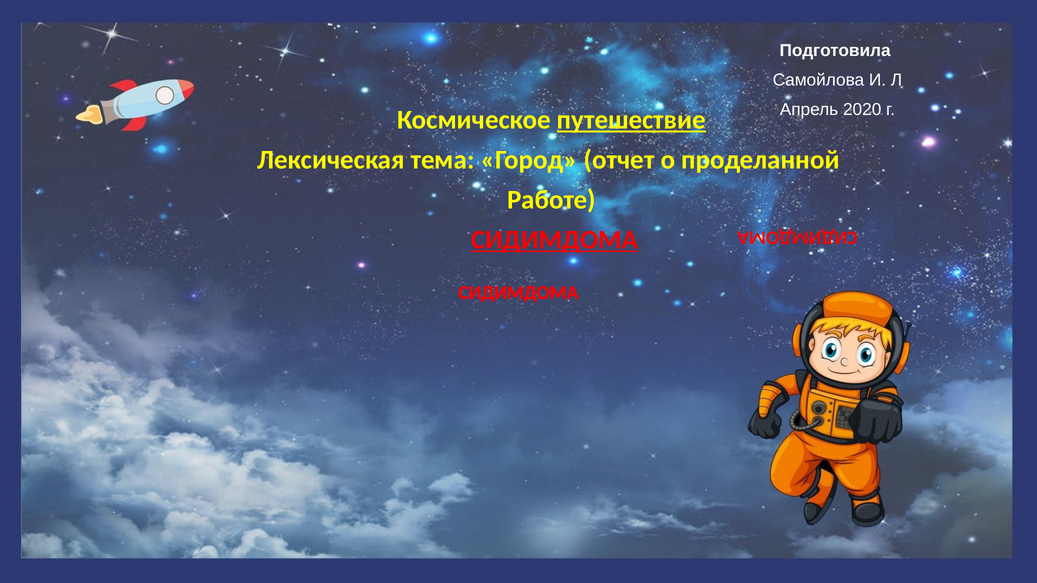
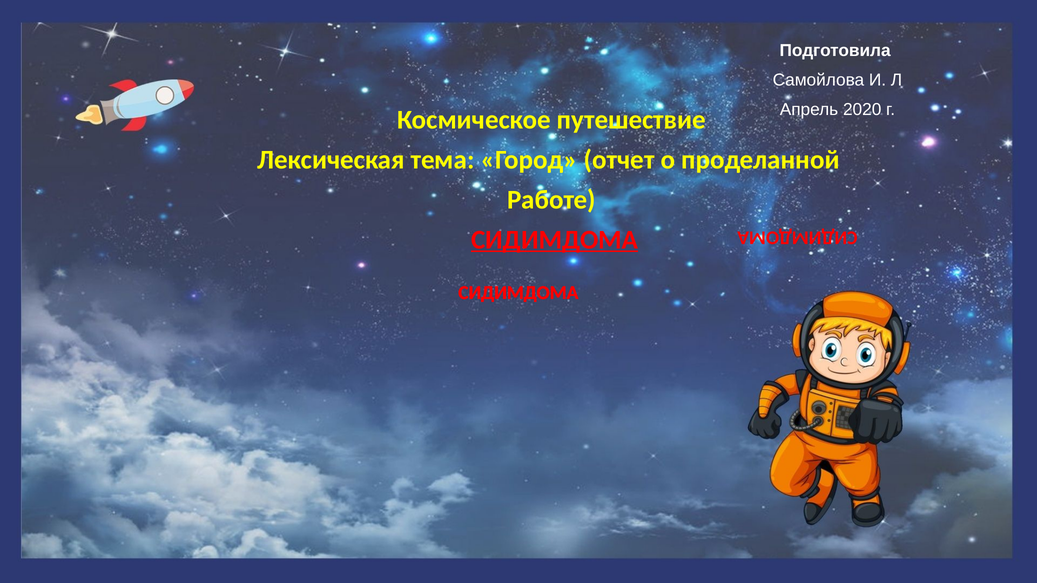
путешествие underline: present -> none
